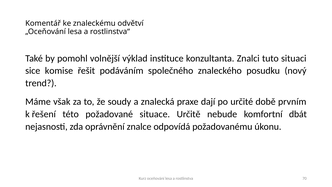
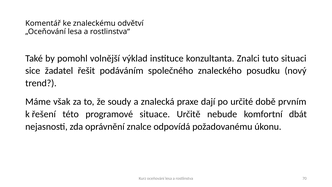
komise: komise -> žadatel
požadované: požadované -> programové
